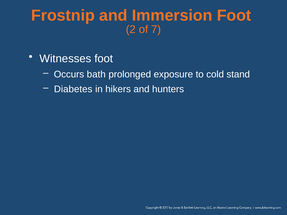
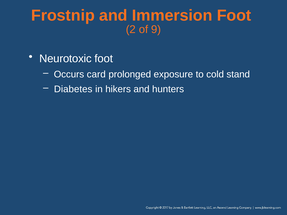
7: 7 -> 9
Witnesses: Witnesses -> Neurotoxic
bath: bath -> card
